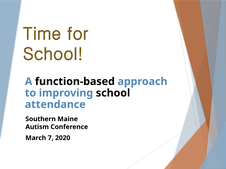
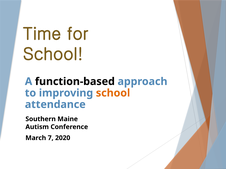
school at (113, 93) colour: black -> orange
